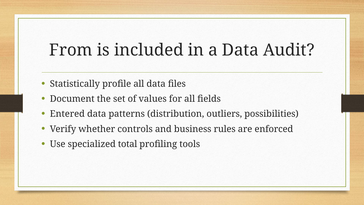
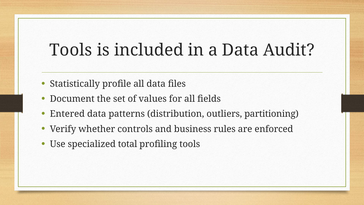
From at (71, 50): From -> Tools
possibilities: possibilities -> partitioning
